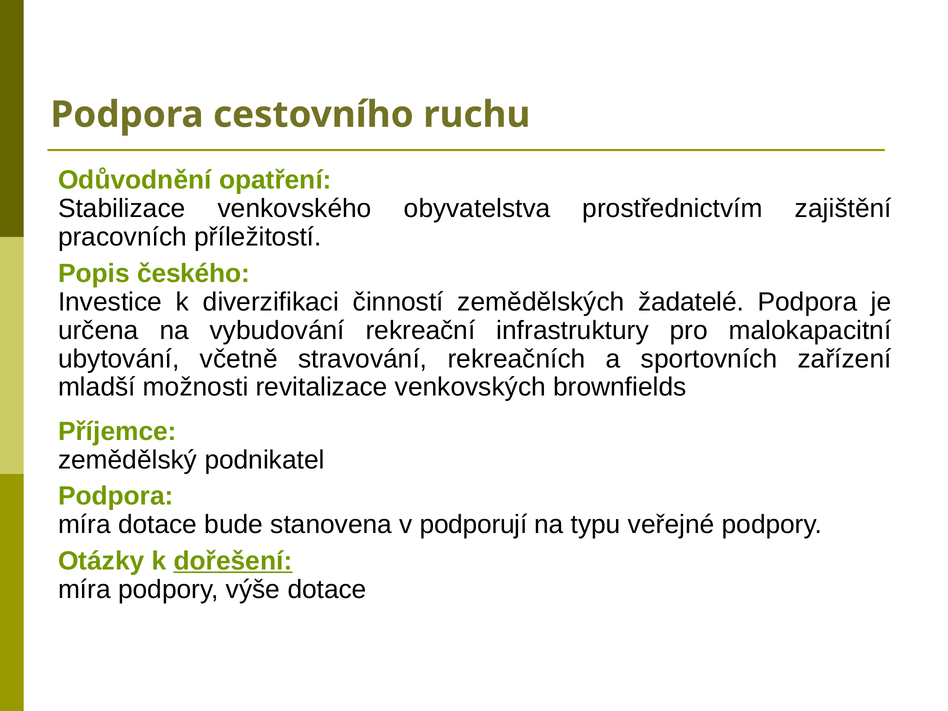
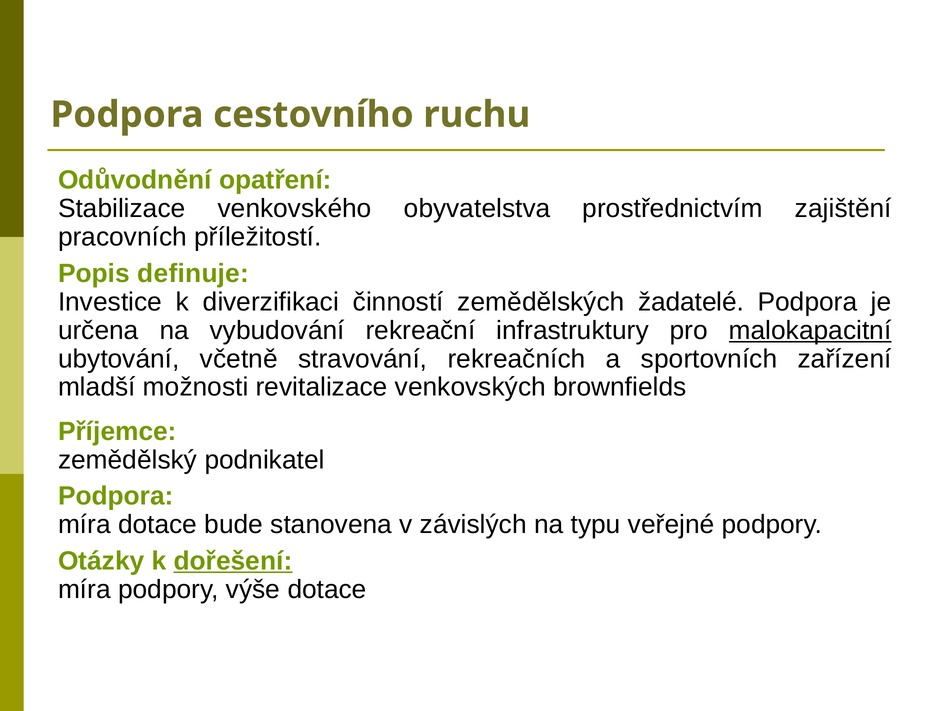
českého: českého -> definuje
malokapacitní underline: none -> present
podporují: podporují -> závislých
